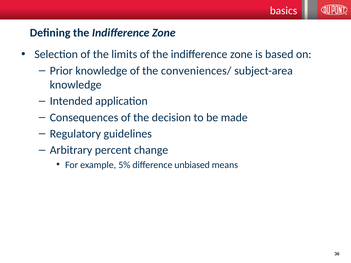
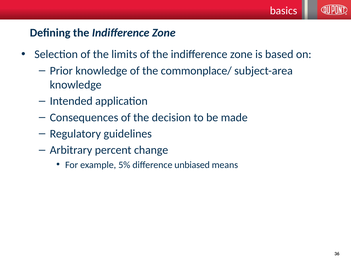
conveniences/: conveniences/ -> commonplace/
